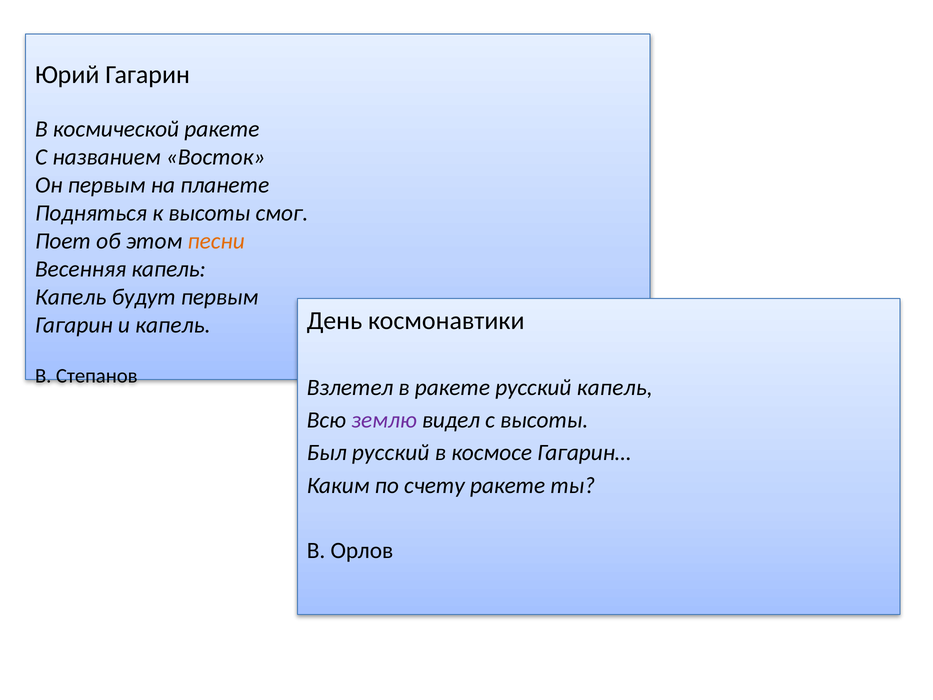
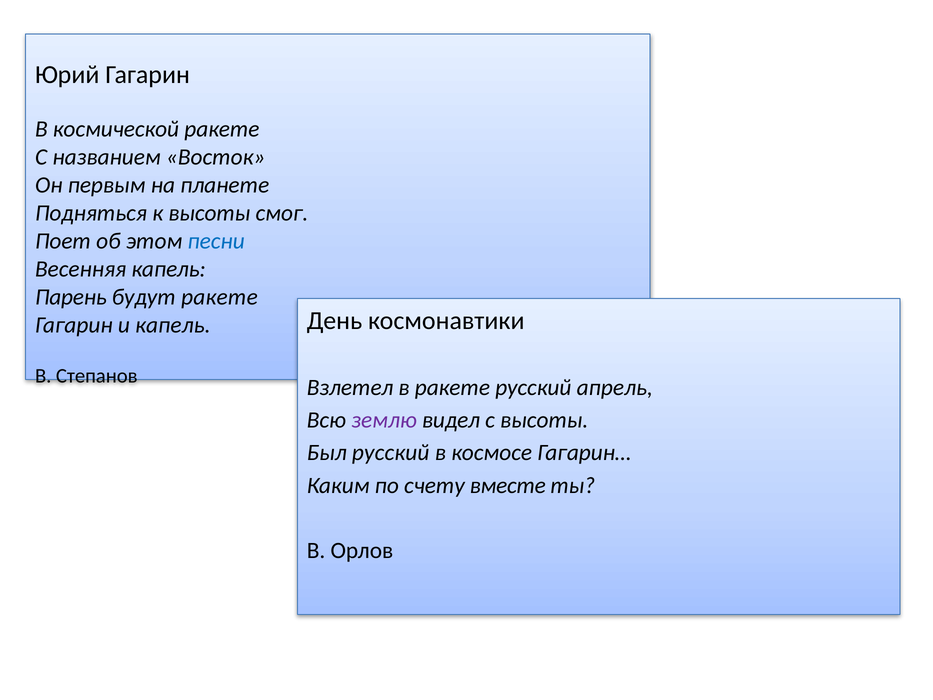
песни colour: orange -> blue
Капель at (71, 297): Капель -> Парень
будут первым: первым -> ракете
русский капель: капель -> апрель
счету ракете: ракете -> вместе
